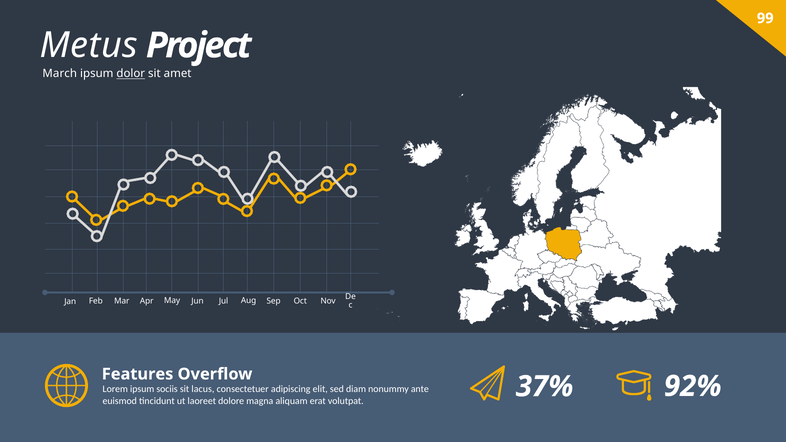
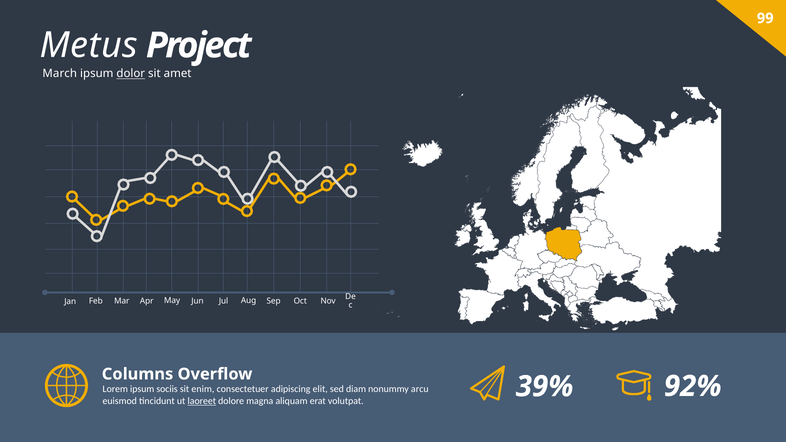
Features: Features -> Columns
lacus: lacus -> enim
ante: ante -> arcu
laoreet underline: none -> present
37%: 37% -> 39%
